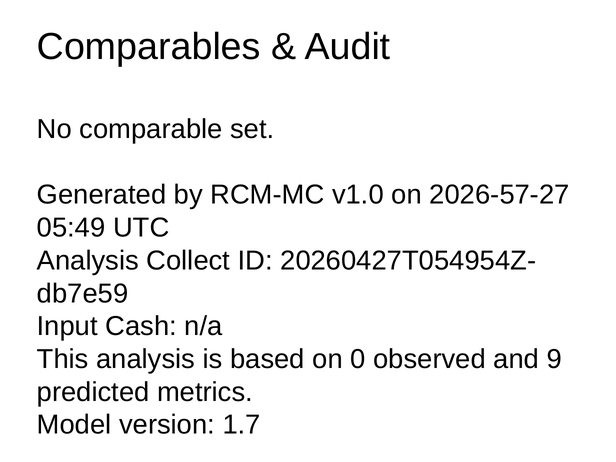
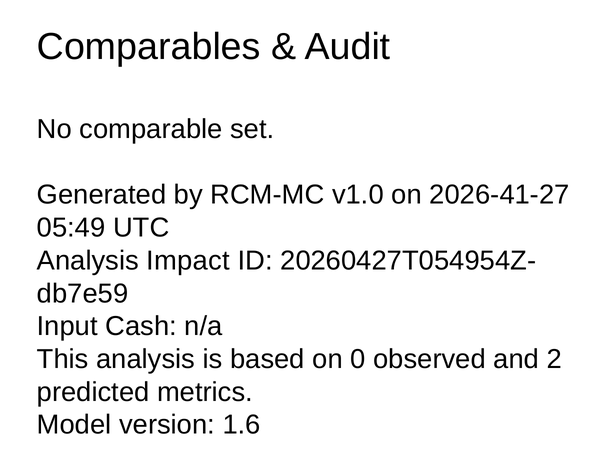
2026-57-27: 2026-57-27 -> 2026-41-27
Collect: Collect -> Impact
9: 9 -> 2
1.7: 1.7 -> 1.6
